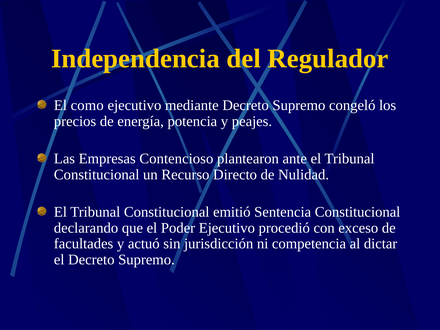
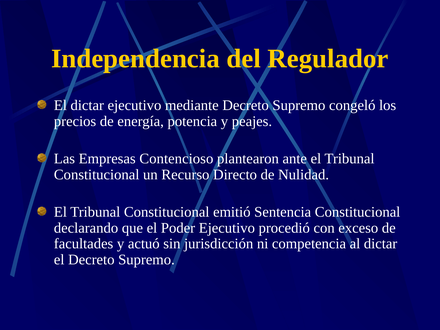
El como: como -> dictar
